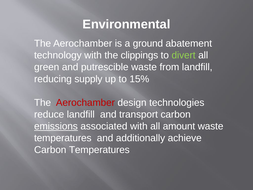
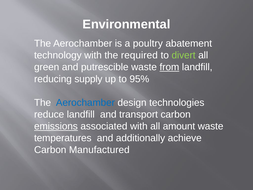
ground: ground -> poultry
clippings: clippings -> required
from underline: none -> present
15%: 15% -> 95%
Aerochamber at (85, 102) colour: red -> blue
Carbon Temperatures: Temperatures -> Manufactured
